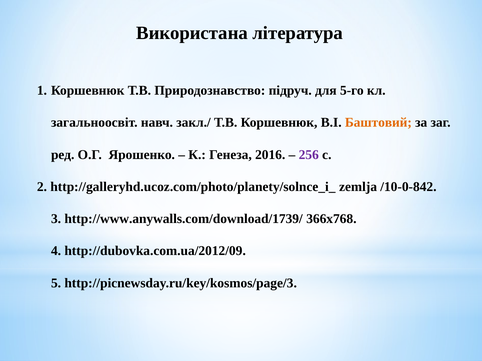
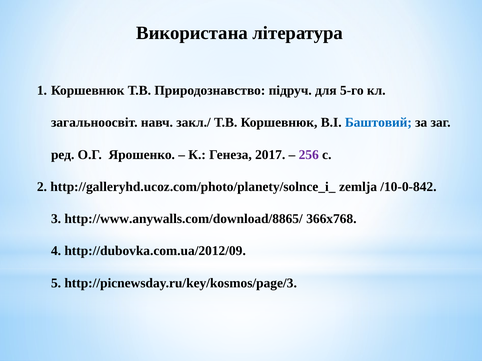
Баштовий colour: orange -> blue
2016: 2016 -> 2017
http://www.anywalls.com/download/1739/: http://www.anywalls.com/download/1739/ -> http://www.anywalls.com/download/8865/
